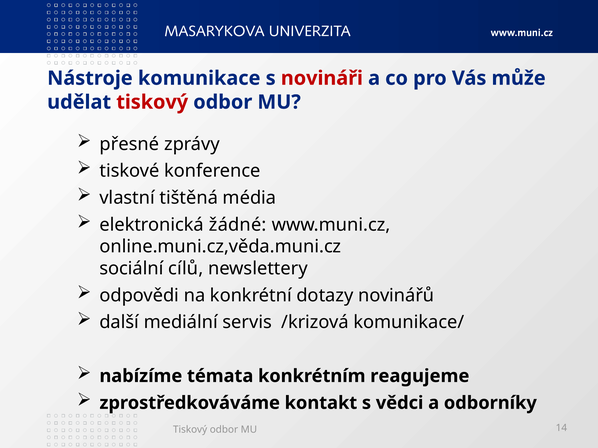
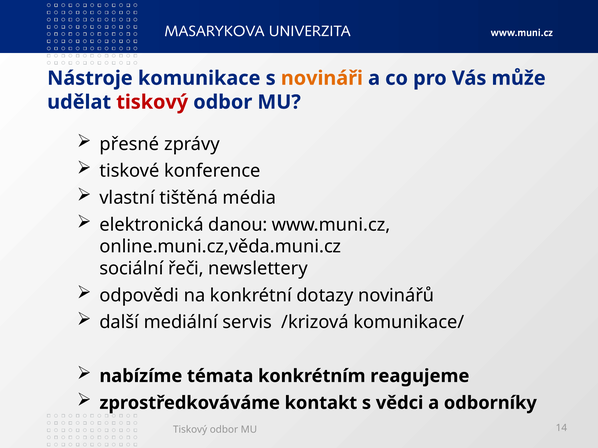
novináři colour: red -> orange
žádné: žádné -> danou
cílů: cílů -> řeči
